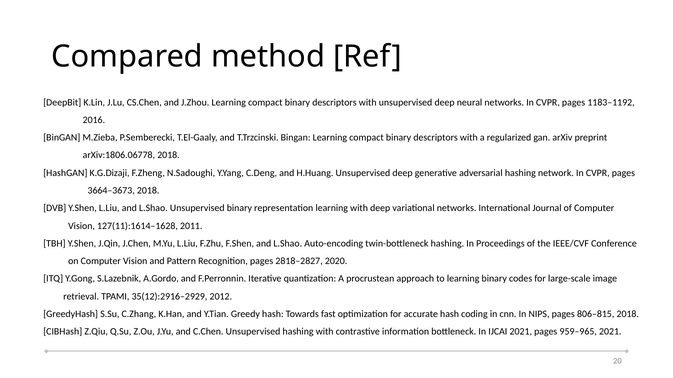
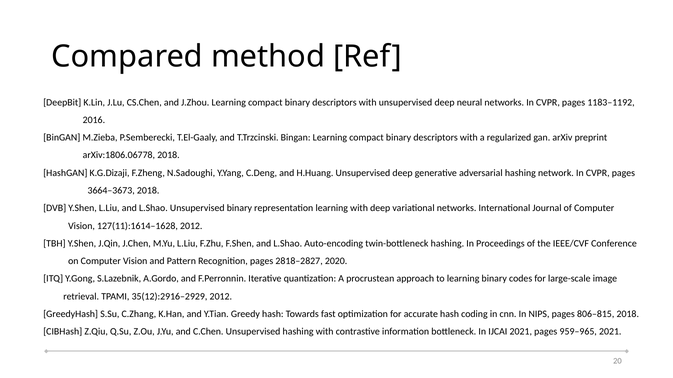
127(11):1614–1628 2011: 2011 -> 2012
